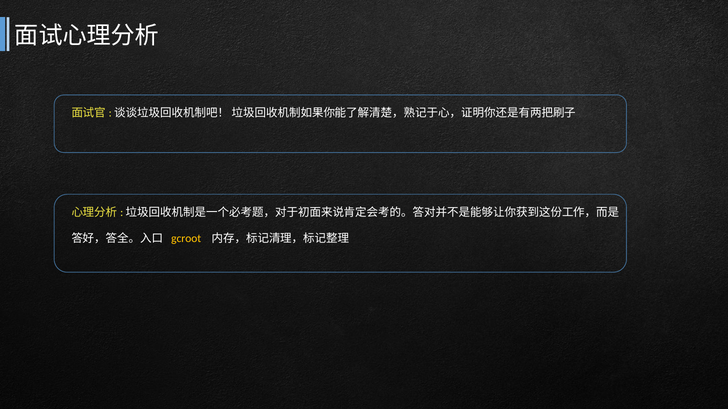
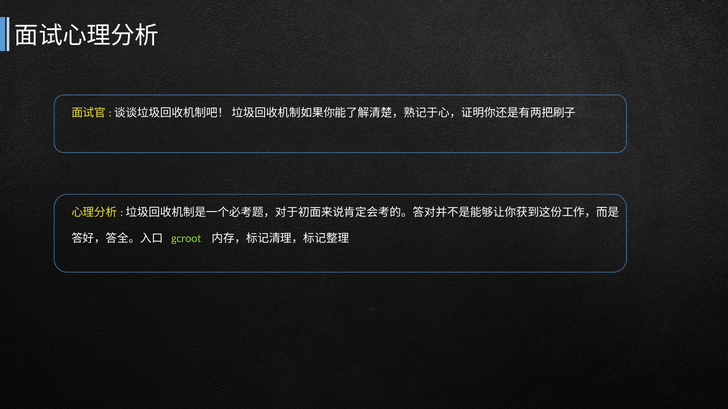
gcroot colour: yellow -> light green
